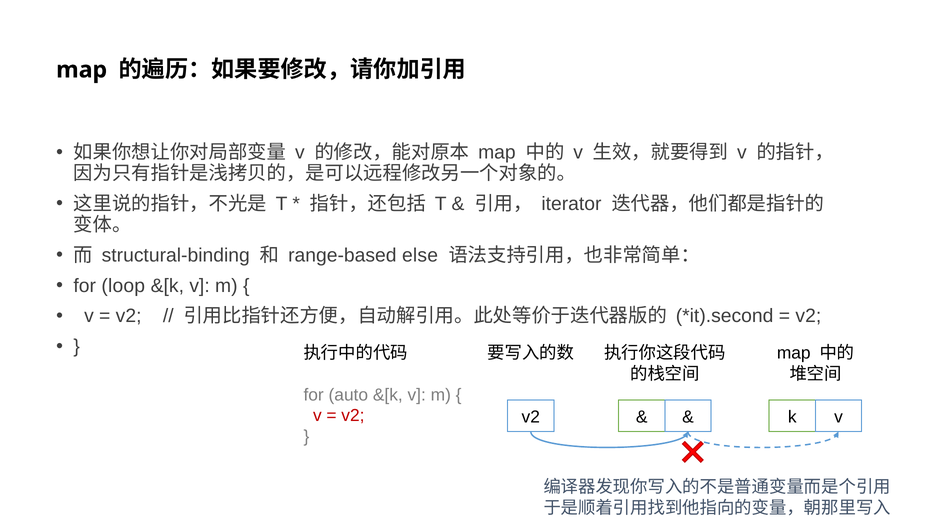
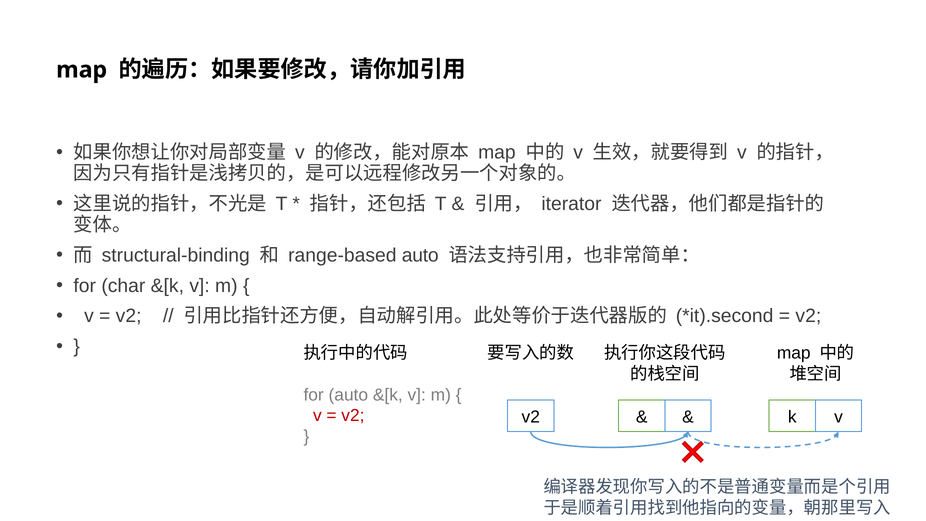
range-based else: else -> auto
loop: loop -> char
